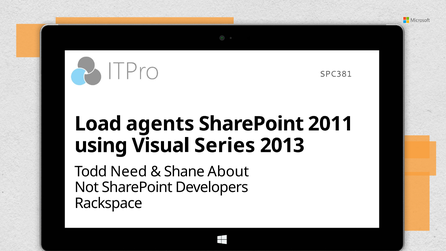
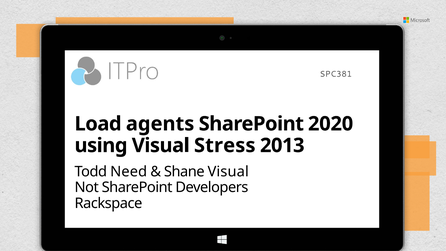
2011: 2011 -> 2020
Series: Series -> Stress
Shane About: About -> Visual
